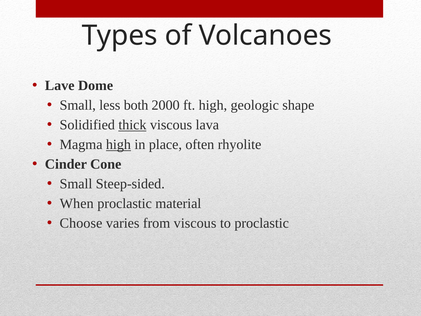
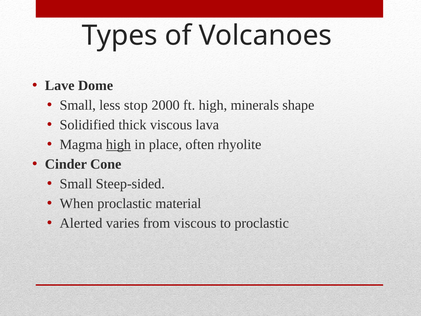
both: both -> stop
geologic: geologic -> minerals
thick underline: present -> none
Choose: Choose -> Alerted
